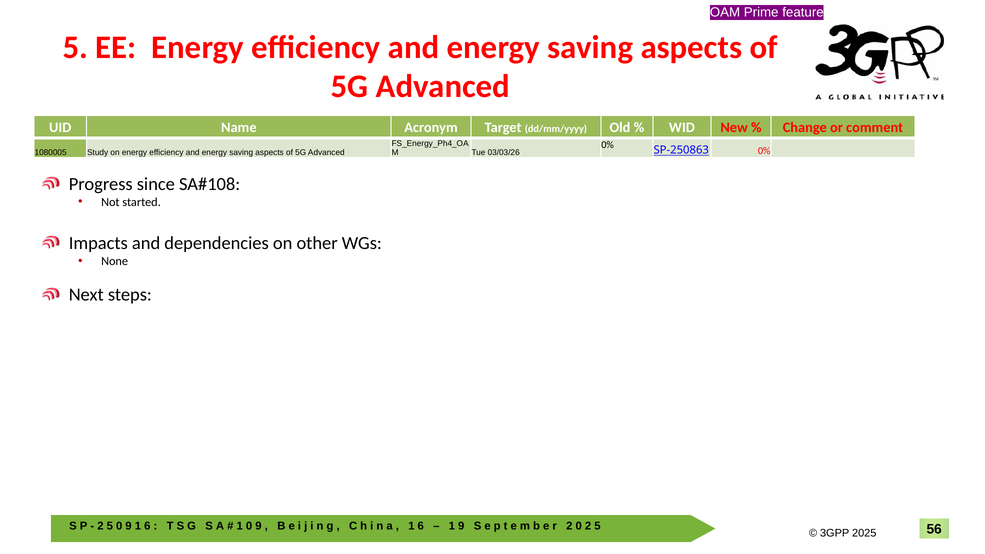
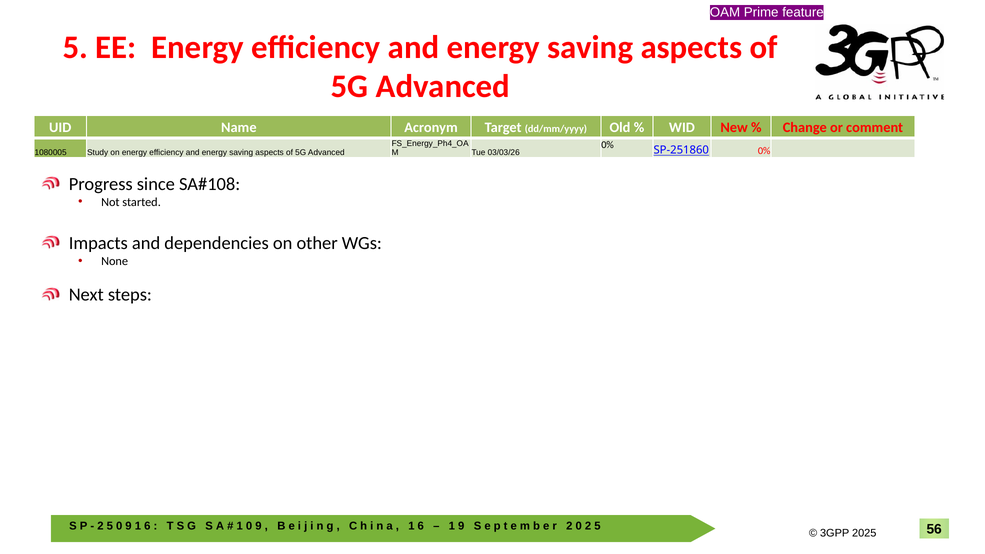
SP-250863: SP-250863 -> SP-251860
